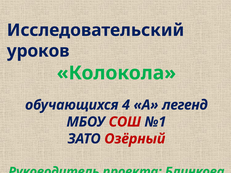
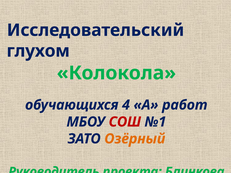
уроков: уроков -> глухом
легенд: легенд -> работ
Озёрный colour: red -> orange
